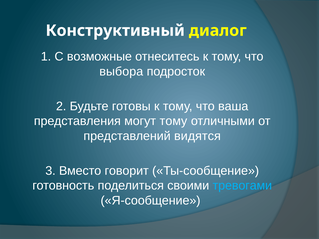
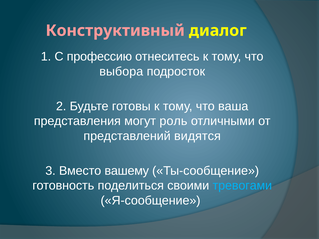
Конструктивный colour: white -> pink
возможные: возможные -> профессию
могут тому: тому -> роль
говорит: говорит -> вашему
